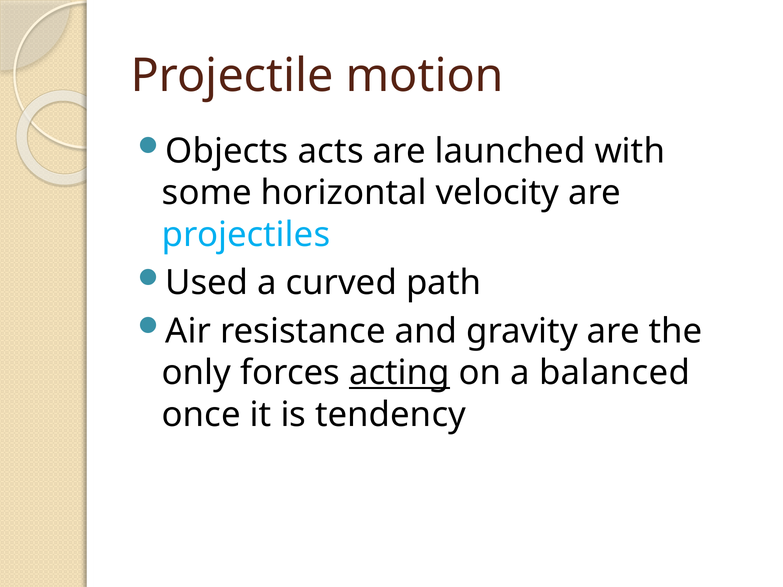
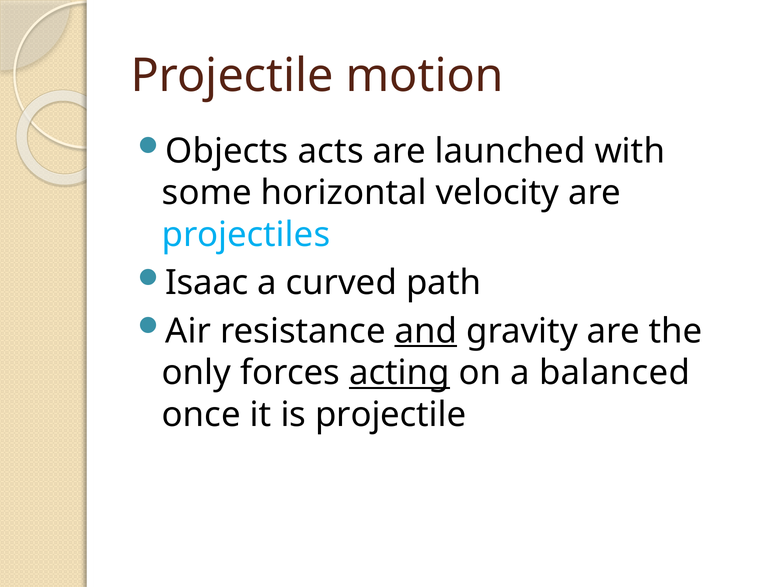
Used: Used -> Isaac
and underline: none -> present
is tendency: tendency -> projectile
